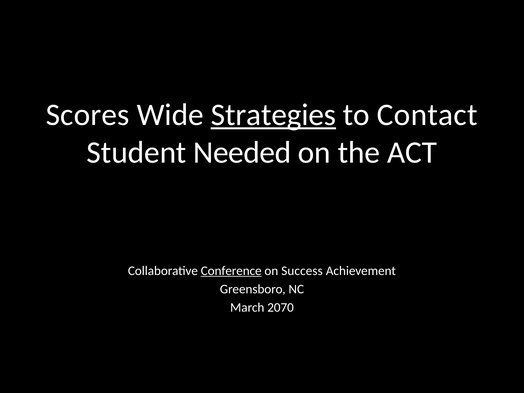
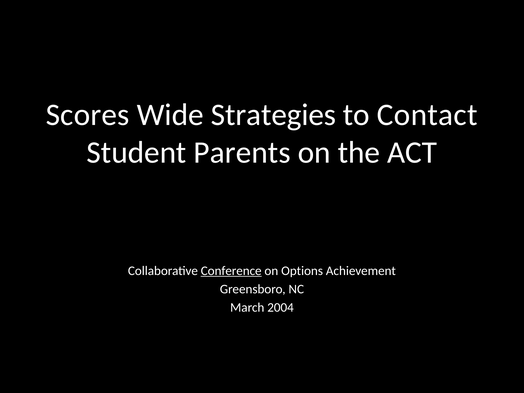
Strategies underline: present -> none
Needed: Needed -> Parents
Success: Success -> Options
2070: 2070 -> 2004
